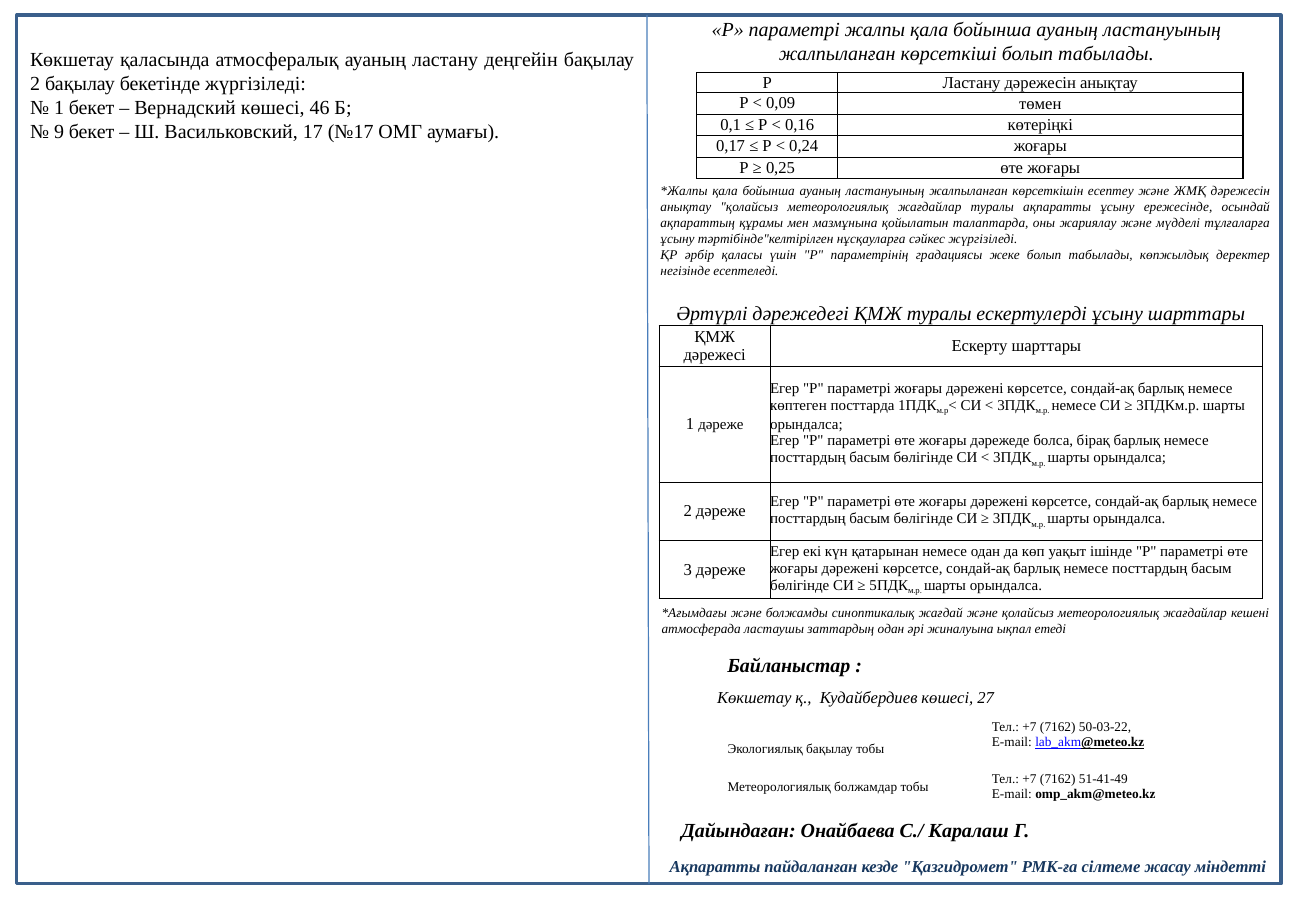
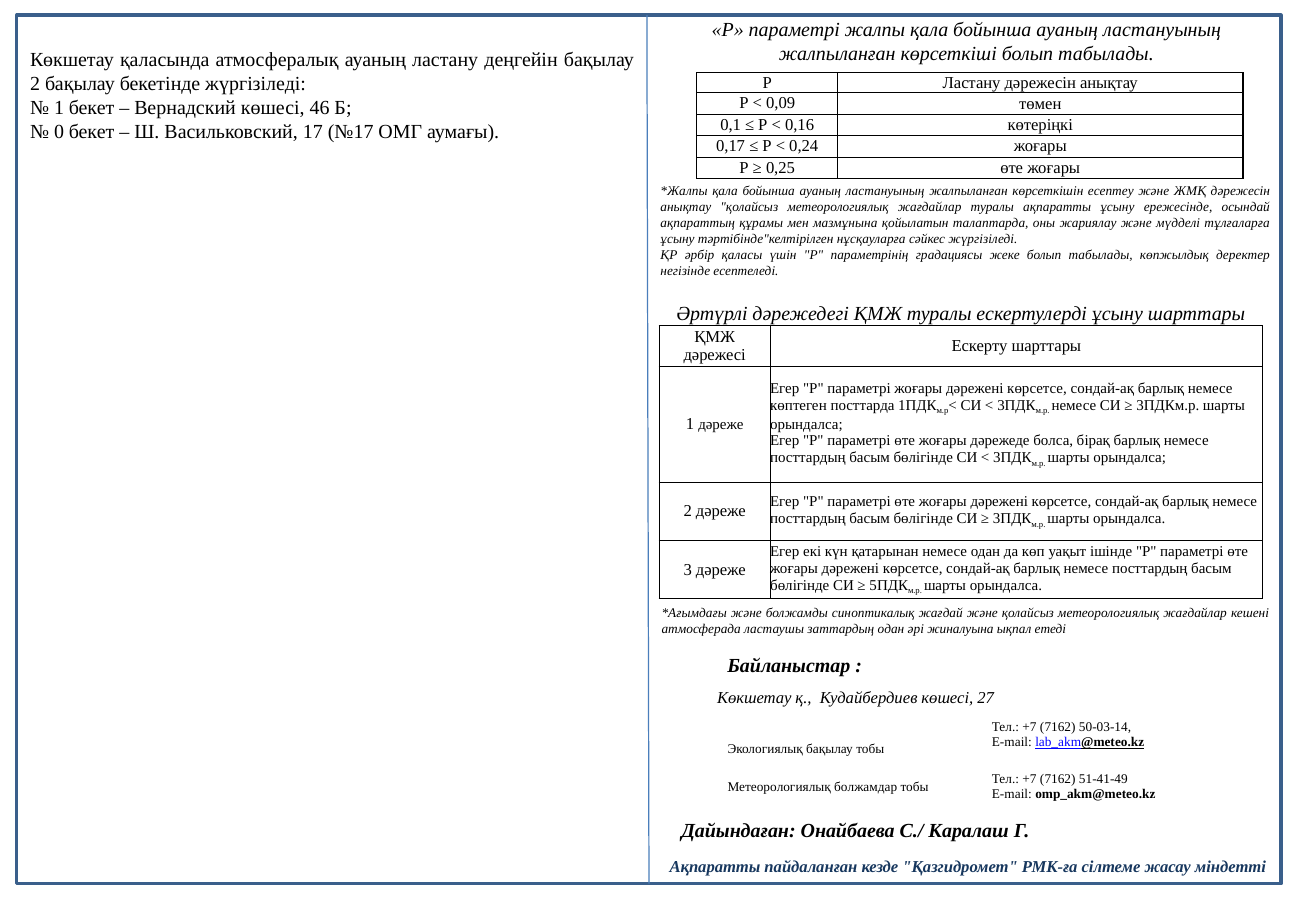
9: 9 -> 0
50-03-22: 50-03-22 -> 50-03-14
